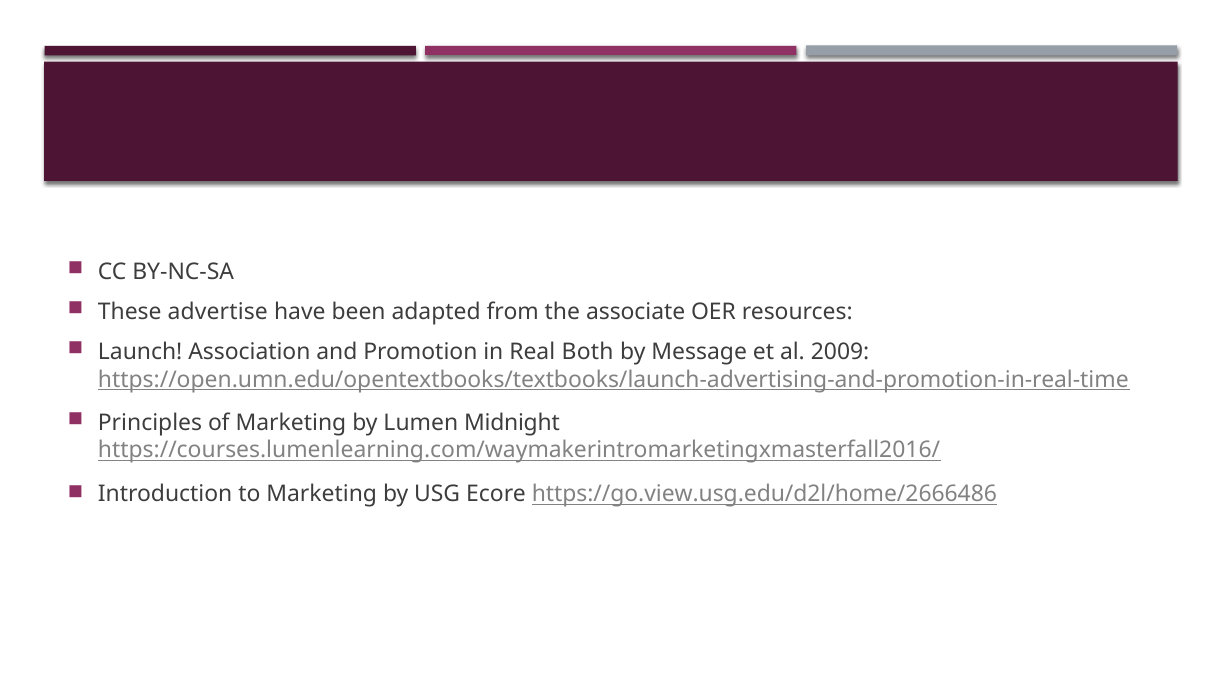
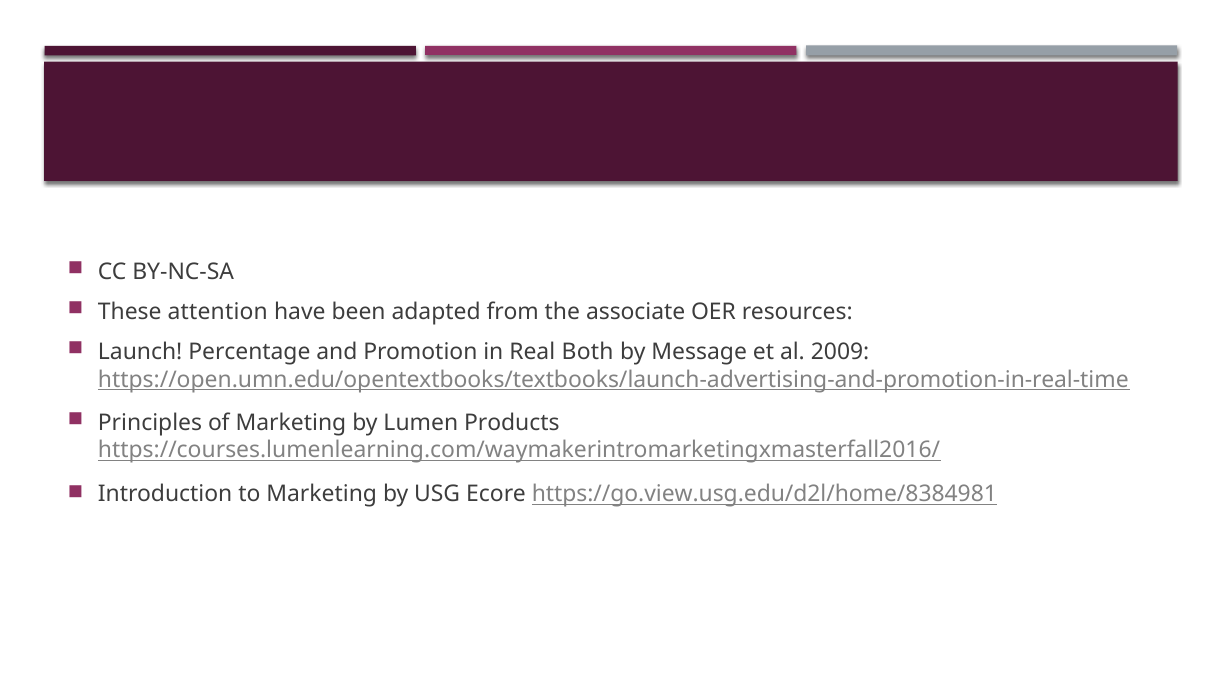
advertise: advertise -> attention
Association: Association -> Percentage
Midnight: Midnight -> Products
https://go.view.usg.edu/d2l/home/2666486: https://go.view.usg.edu/d2l/home/2666486 -> https://go.view.usg.edu/d2l/home/8384981
